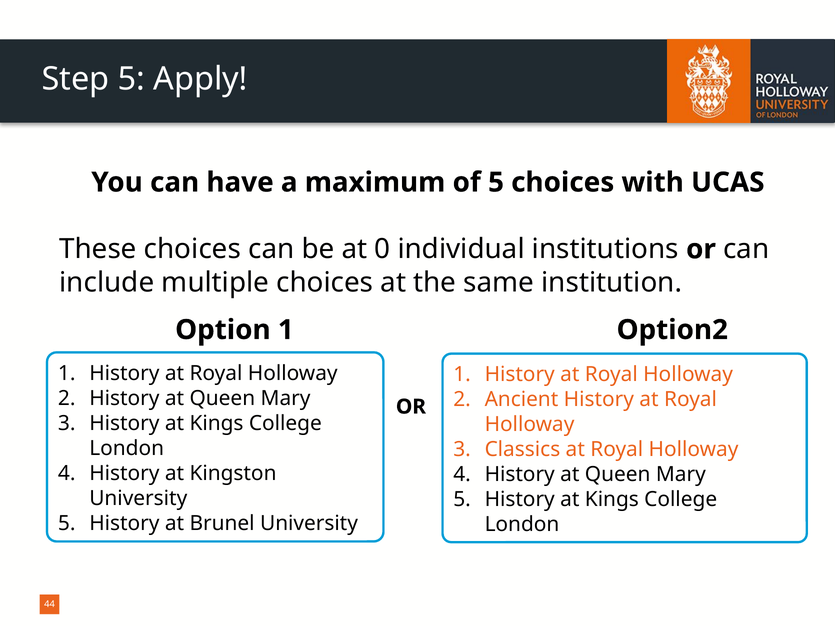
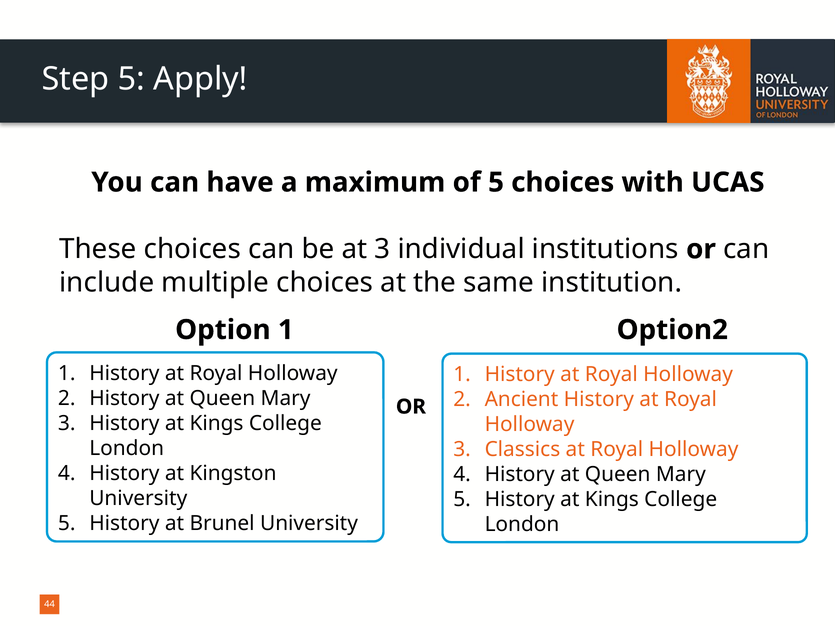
at 0: 0 -> 3
